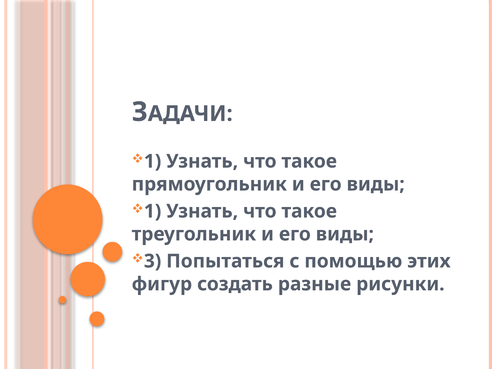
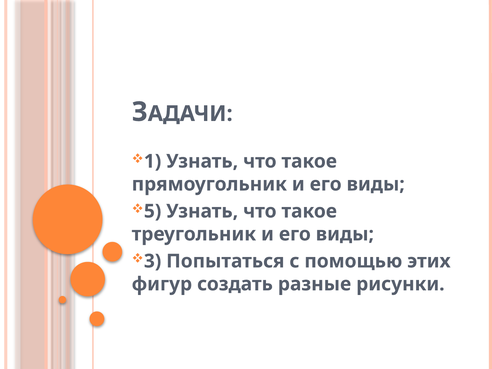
1 at (153, 211): 1 -> 5
